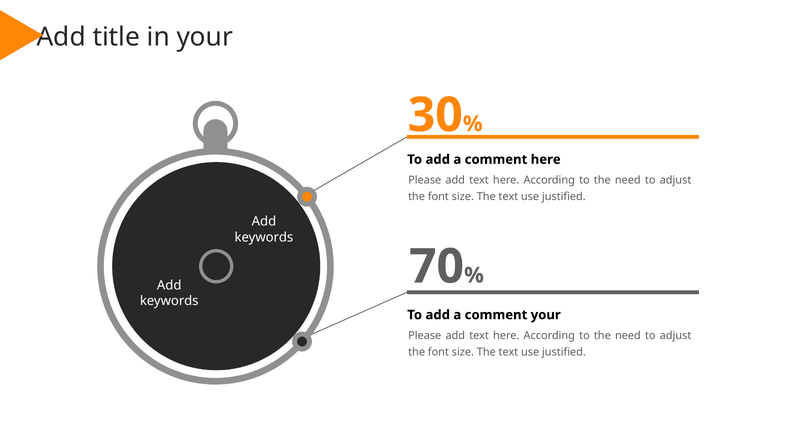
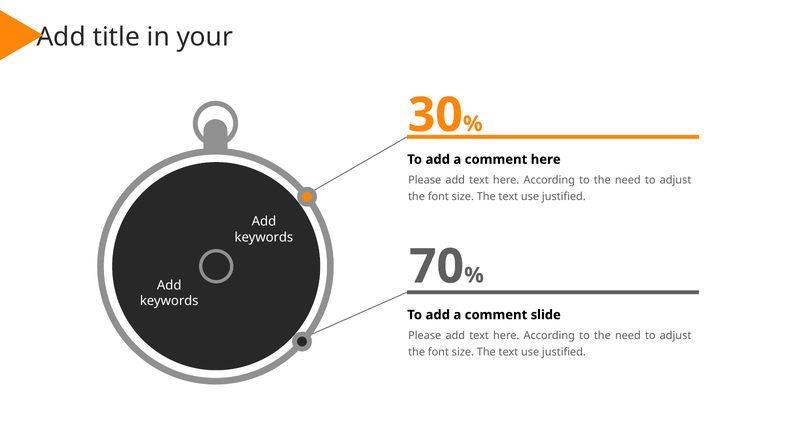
comment your: your -> slide
